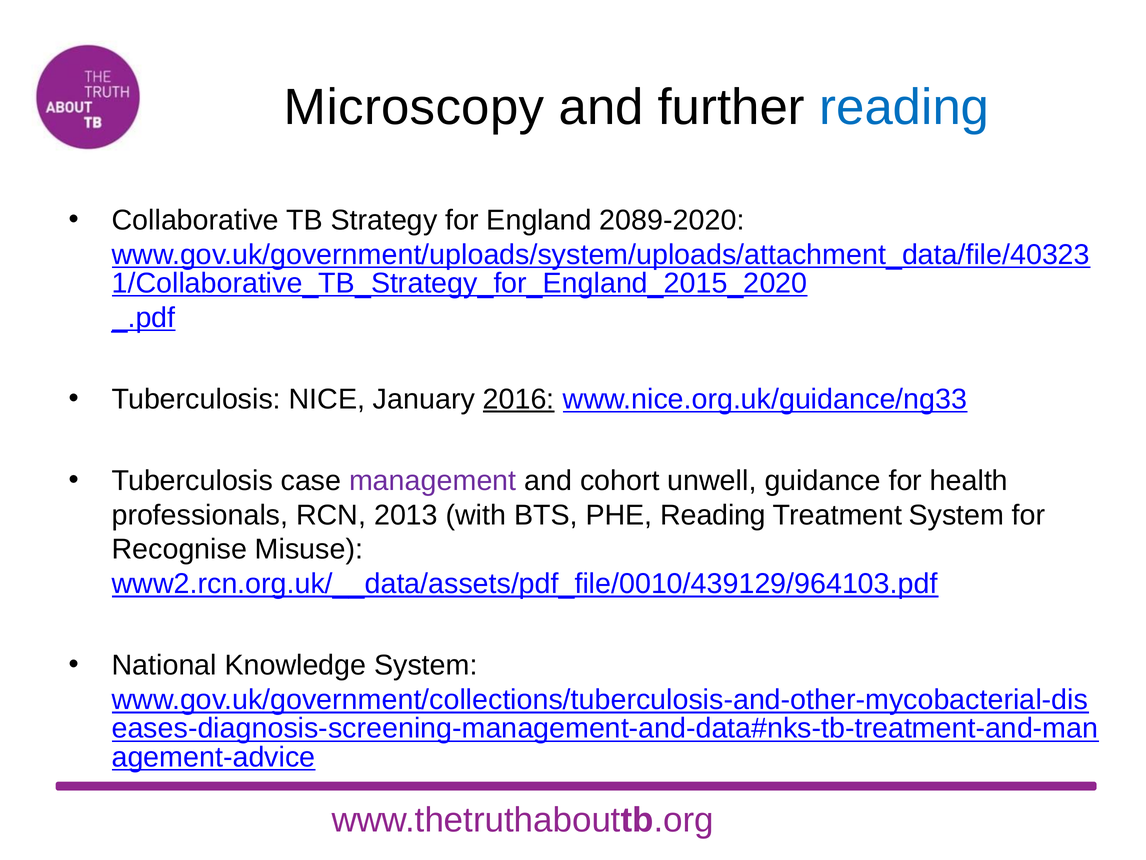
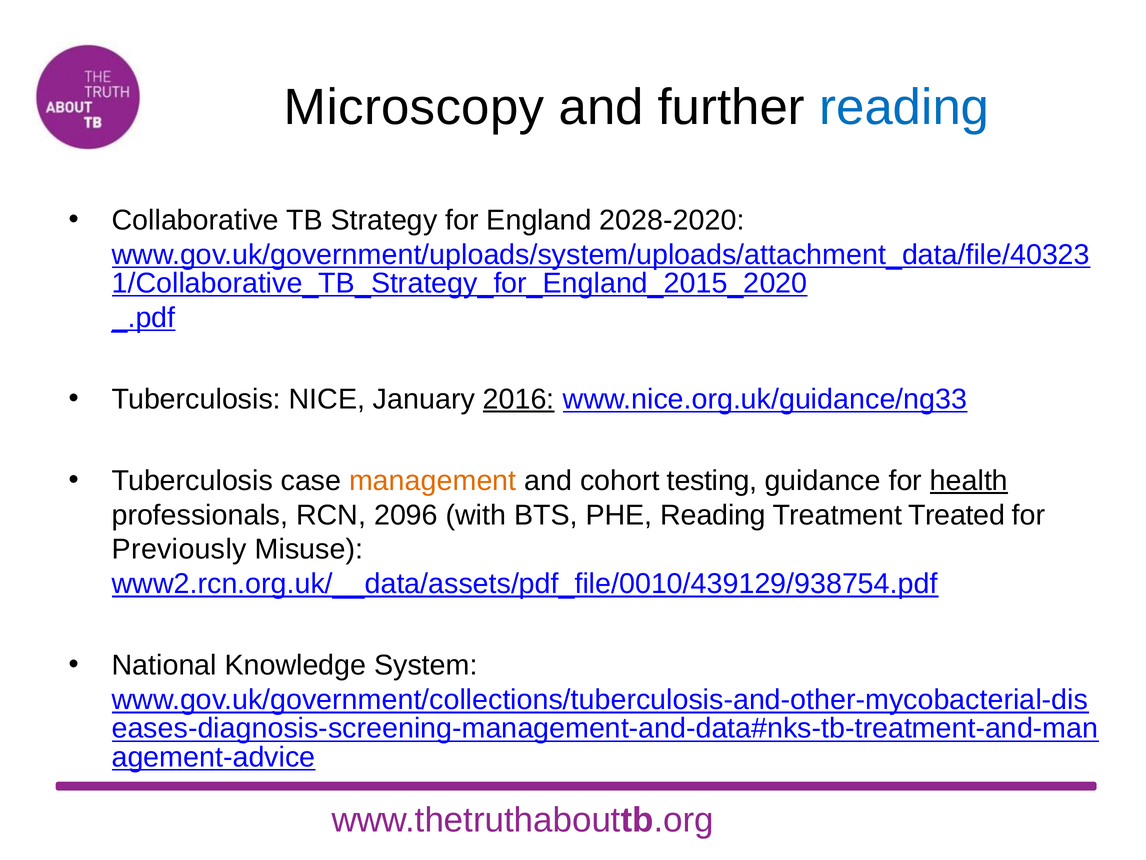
2089-2020: 2089-2020 -> 2028-2020
management colour: purple -> orange
unwell: unwell -> testing
health underline: none -> present
2013: 2013 -> 2096
Treatment System: System -> Treated
Recognise: Recognise -> Previously
www2.rcn.org.uk/__data/assets/pdf_file/0010/439129/964103.pdf: www2.rcn.org.uk/__data/assets/pdf_file/0010/439129/964103.pdf -> www2.rcn.org.uk/__data/assets/pdf_file/0010/439129/938754.pdf
